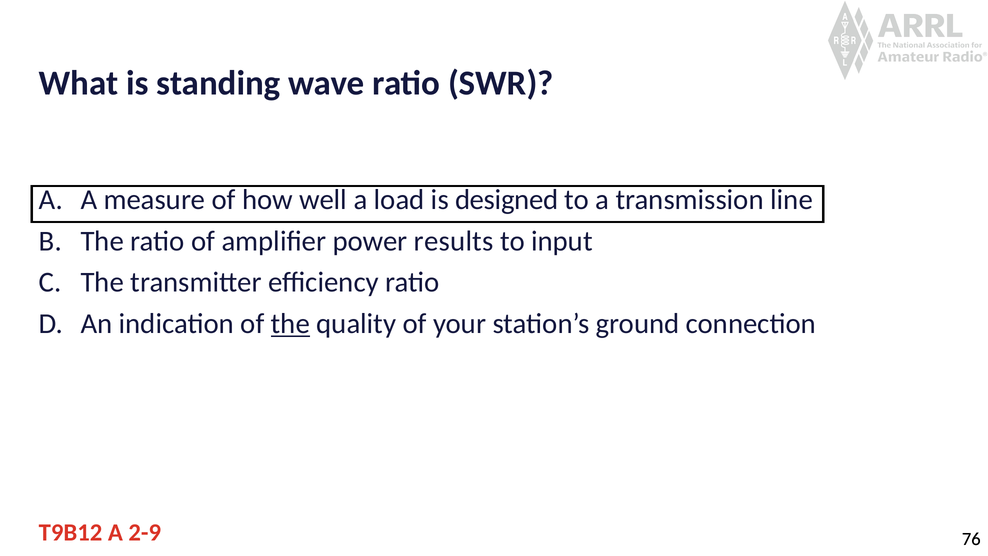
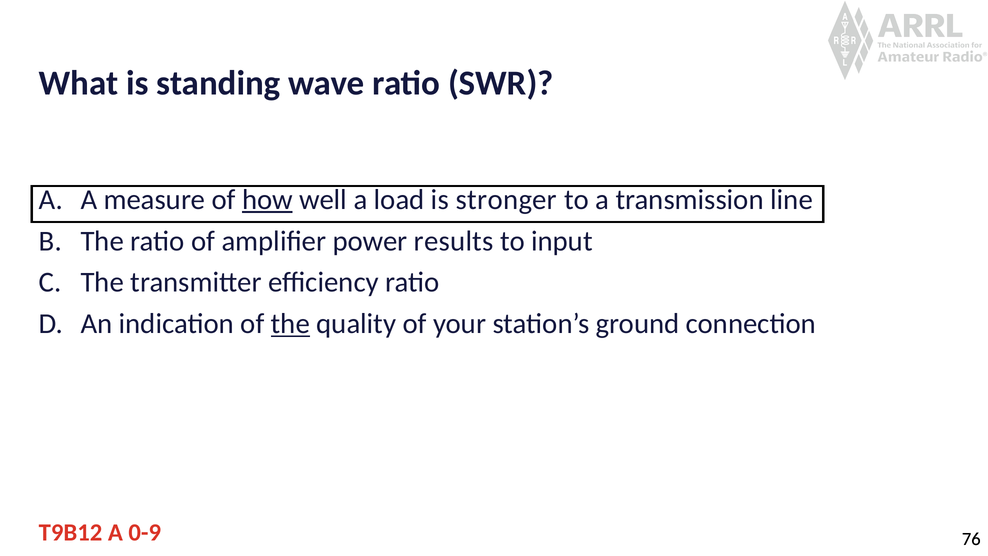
how underline: none -> present
designed: designed -> stronger
2-9: 2-9 -> 0-9
